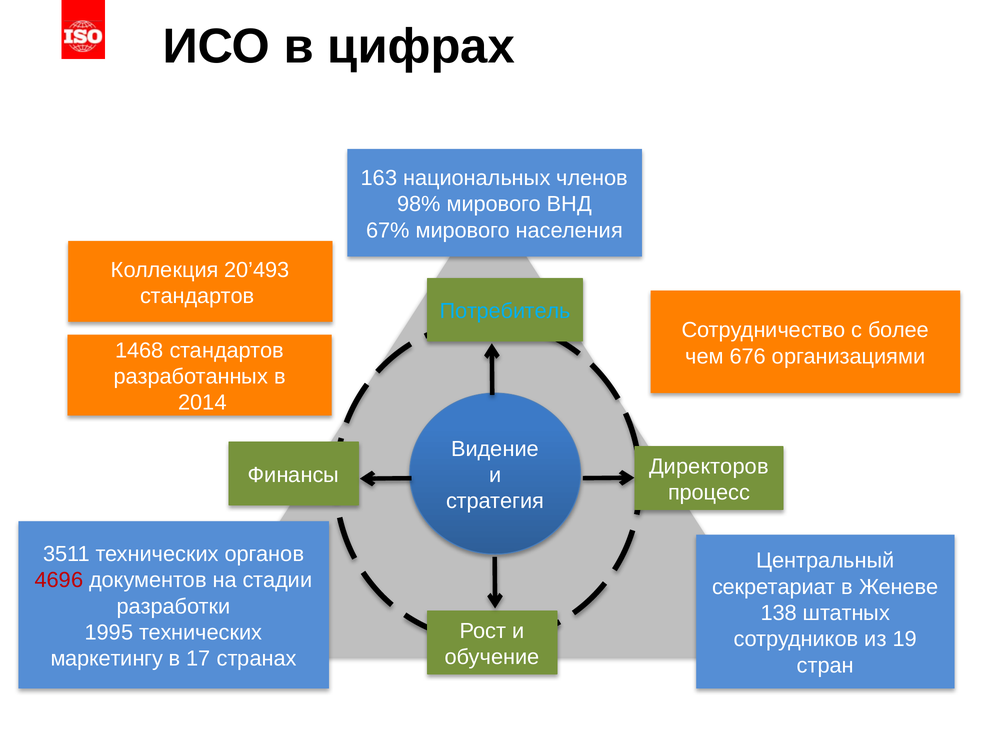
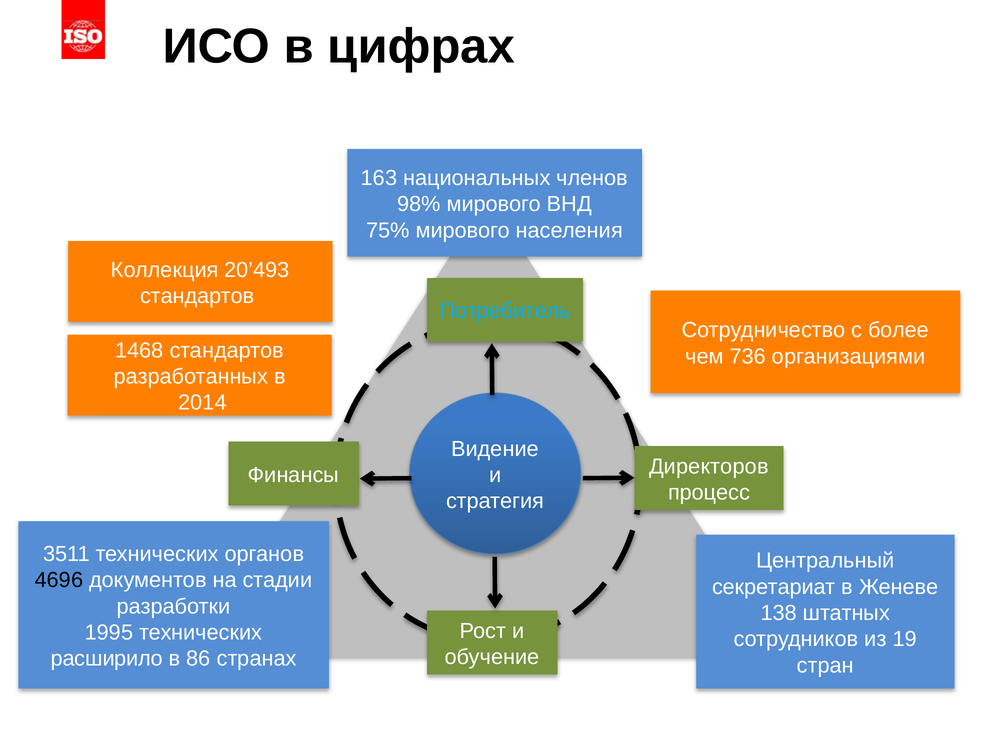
67%: 67% -> 75%
676: 676 -> 736
4696 colour: red -> black
маркетингу: маркетингу -> расширило
17: 17 -> 86
